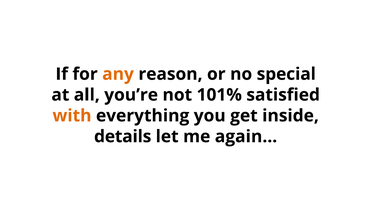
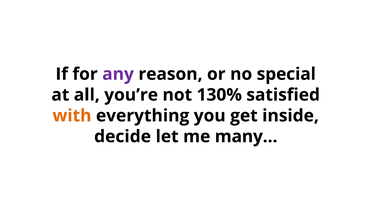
any colour: orange -> purple
101%: 101% -> 130%
details: details -> decide
again…: again… -> many…
